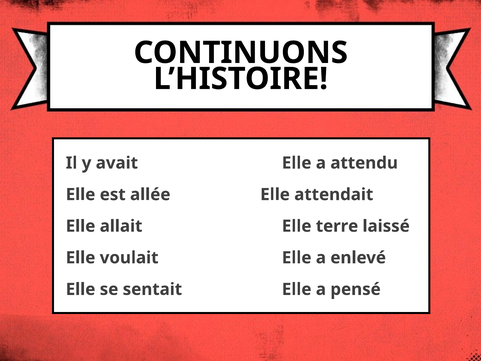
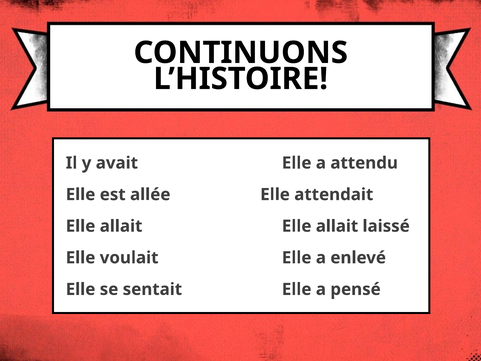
allait Elle terre: terre -> allait
